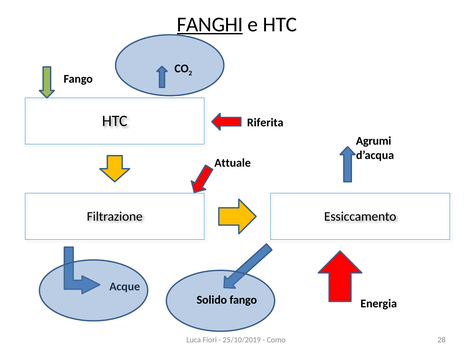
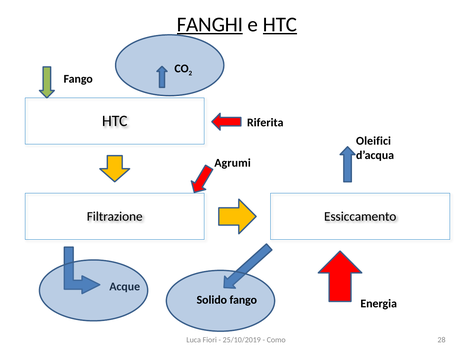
HTC at (280, 25) underline: none -> present
Agrumi: Agrumi -> Oleifici
Attuale: Attuale -> Agrumi
